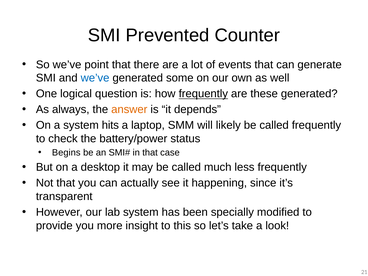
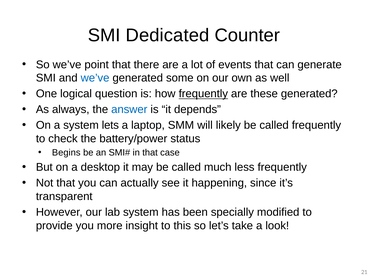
Prevented: Prevented -> Dedicated
answer colour: orange -> blue
hits: hits -> lets
